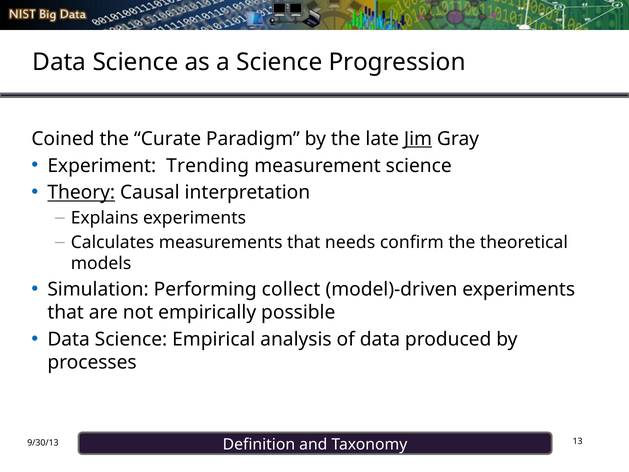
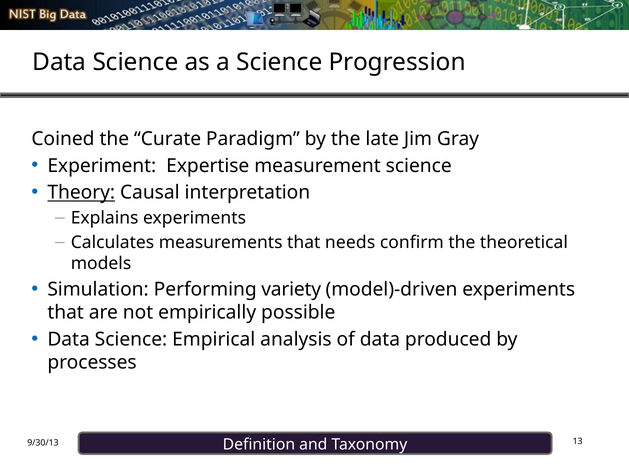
Jim underline: present -> none
Trending: Trending -> Expertise
collect: collect -> variety
